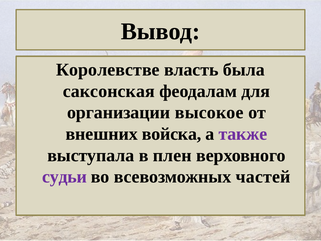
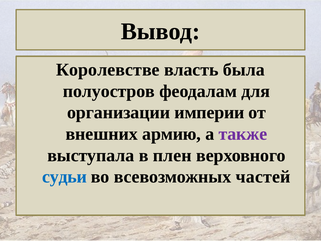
саксонская: саксонская -> полуостров
высокое: высокое -> империи
войска: войска -> армию
судьи colour: purple -> blue
